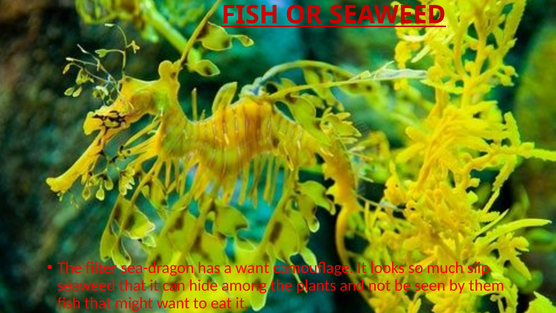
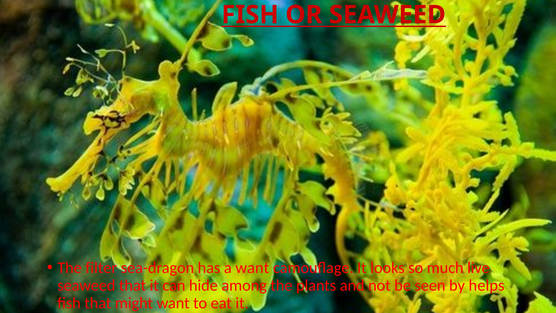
slip: slip -> live
them: them -> helps
